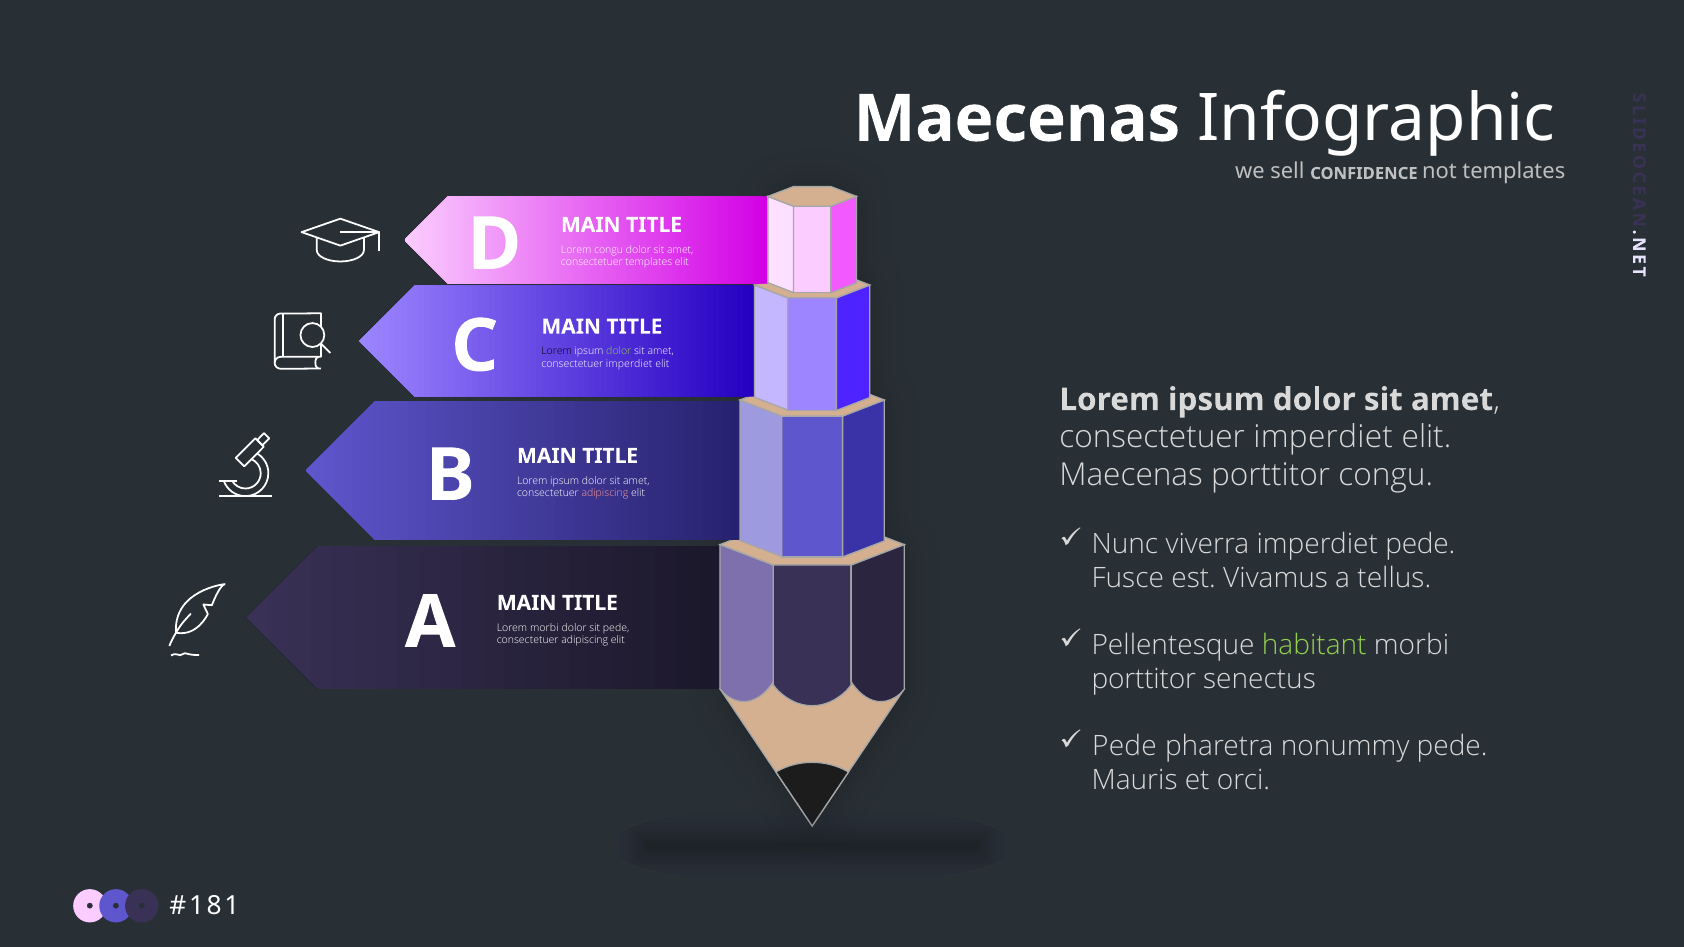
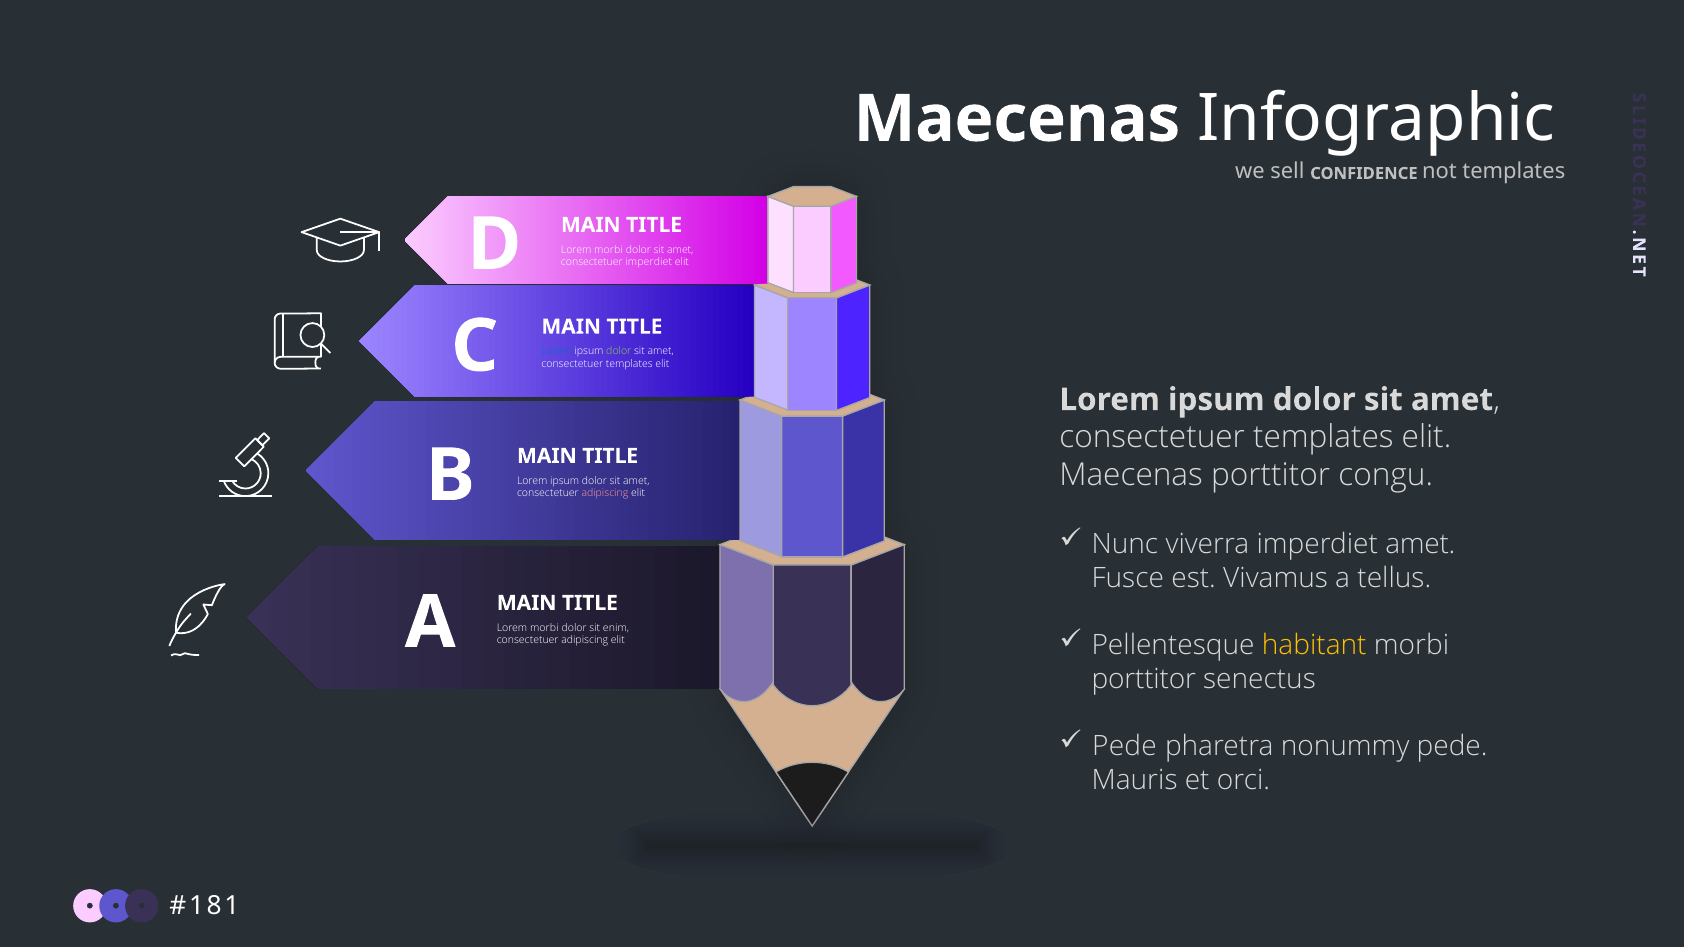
congu at (609, 250): congu -> morbi
consectetuer templates: templates -> imperdiet
Lorem at (557, 351) colour: black -> blue
imperdiet at (629, 364): imperdiet -> templates
imperdiet at (1323, 438): imperdiet -> templates
imperdiet pede: pede -> amet
sit pede: pede -> enim
habitant colour: light green -> yellow
